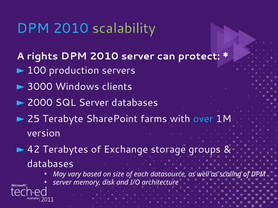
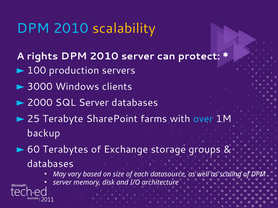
scalability colour: light green -> yellow
version: version -> backup
42: 42 -> 60
